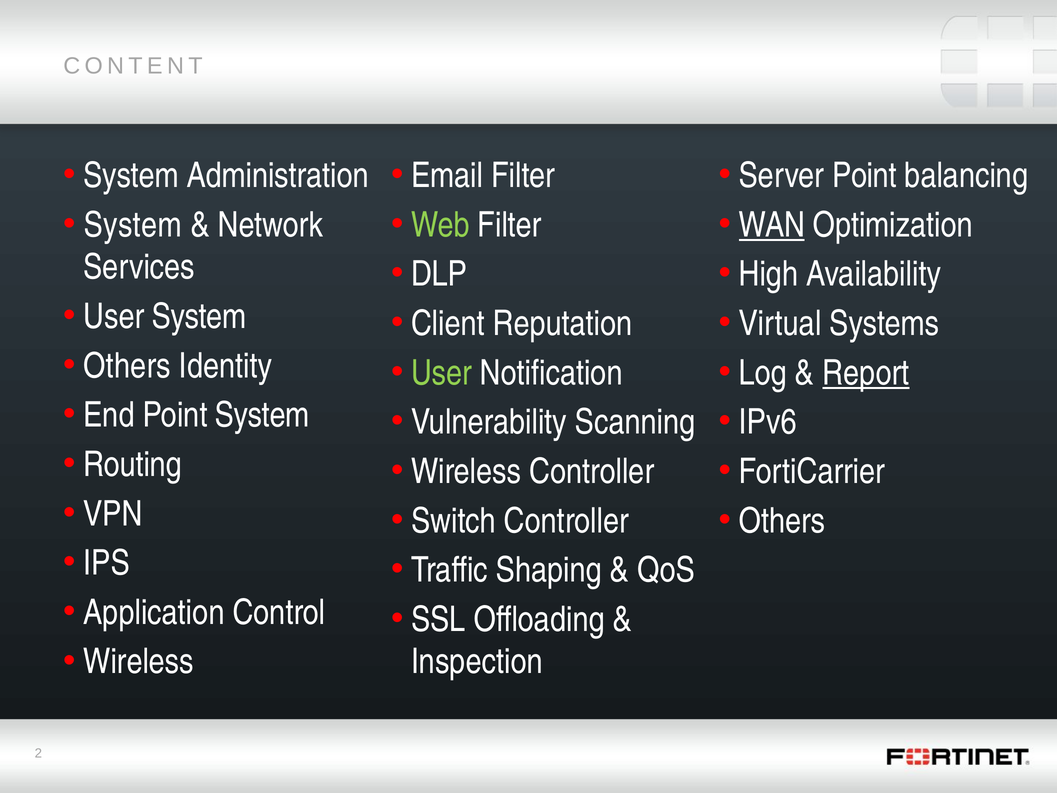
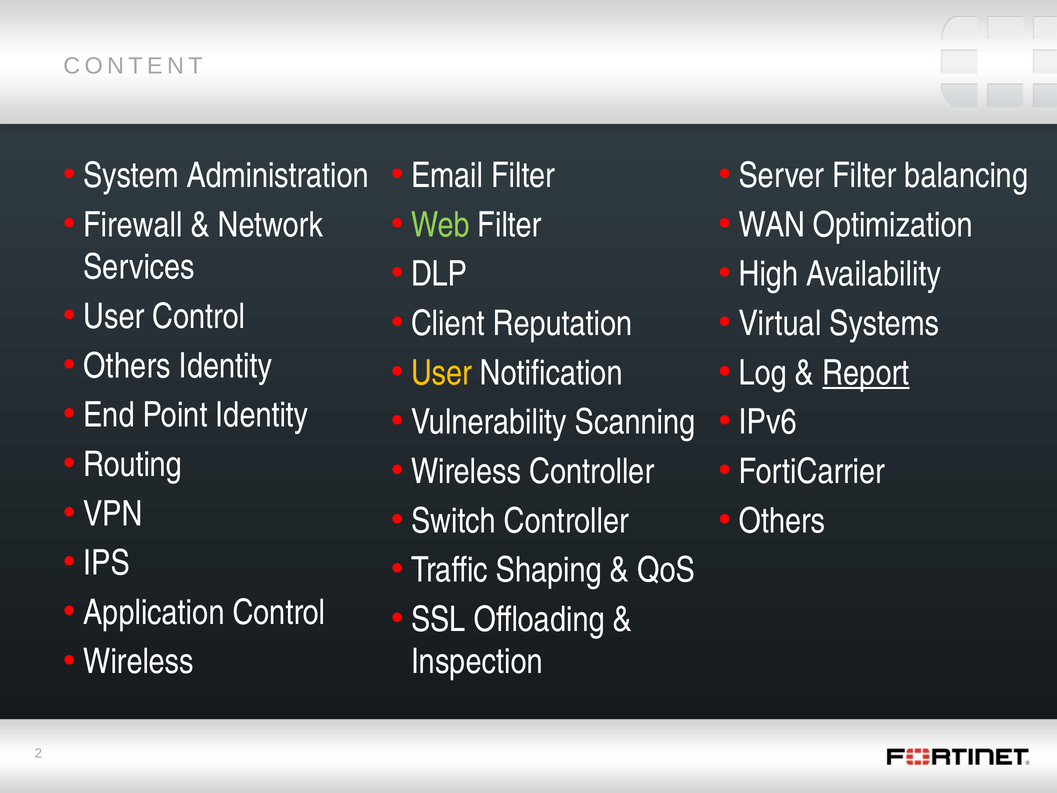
Server Point: Point -> Filter
System at (133, 225): System -> Firewall
WAN underline: present -> none
User System: System -> Control
User at (442, 373) colour: light green -> yellow
Point System: System -> Identity
